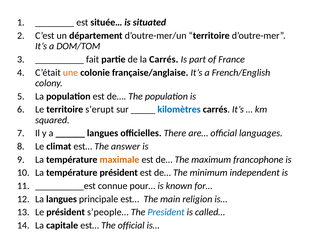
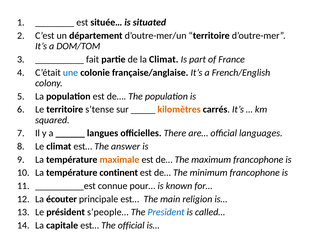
la Carrés: Carrés -> Climat
une colour: orange -> blue
s’erupt: s’erupt -> s’tense
kilomètres colour: blue -> orange
température président: président -> continent
minimum independent: independent -> francophone
La langues: langues -> écouter
